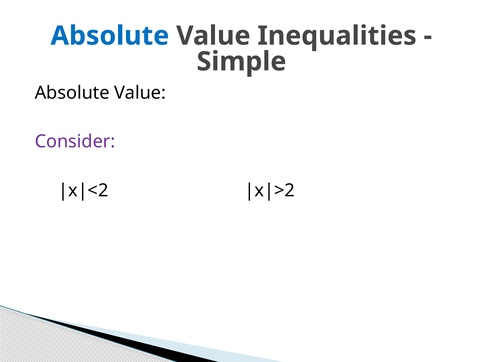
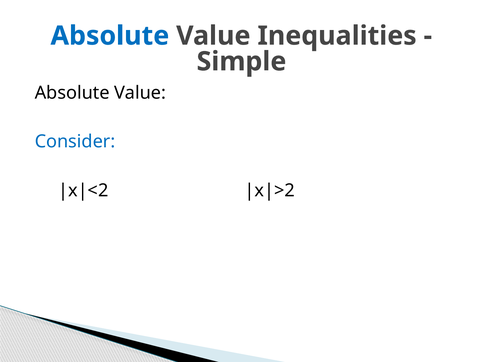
Consider colour: purple -> blue
